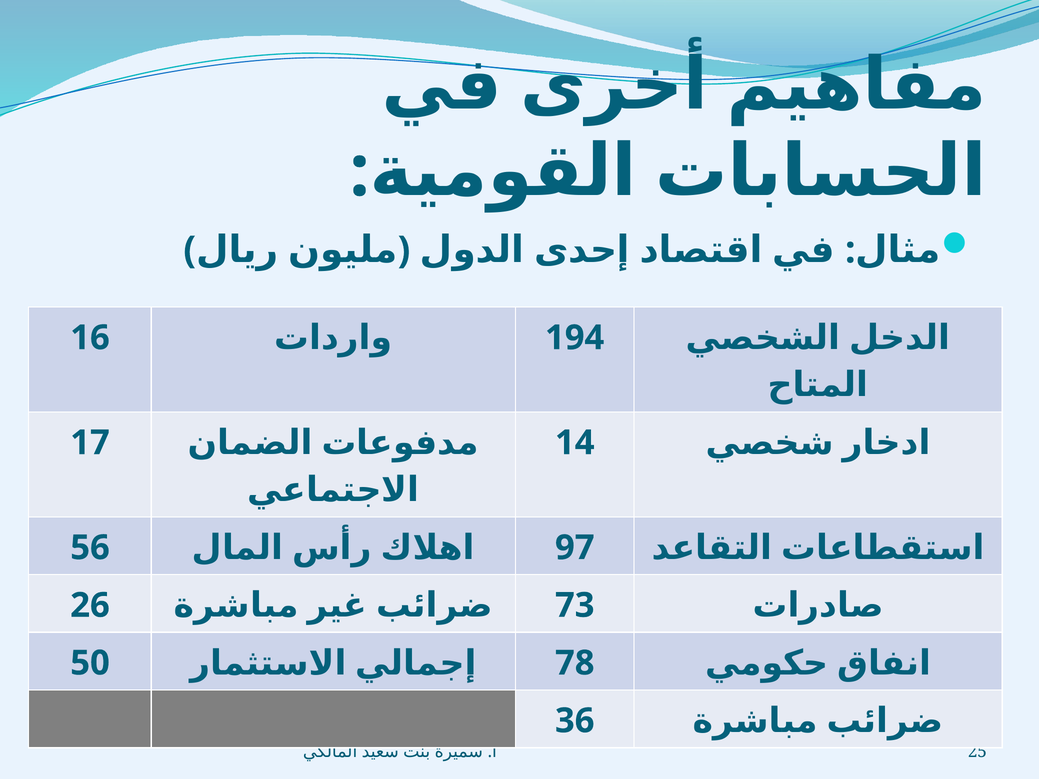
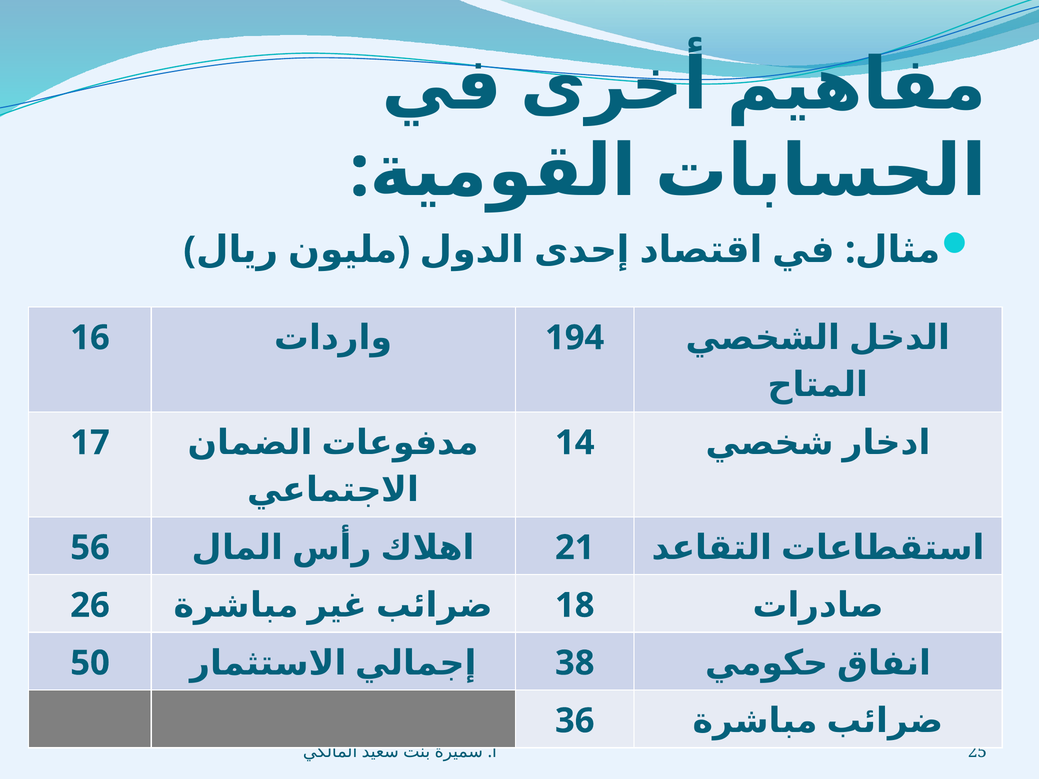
97: 97 -> 21
73: 73 -> 18
78: 78 -> 38
